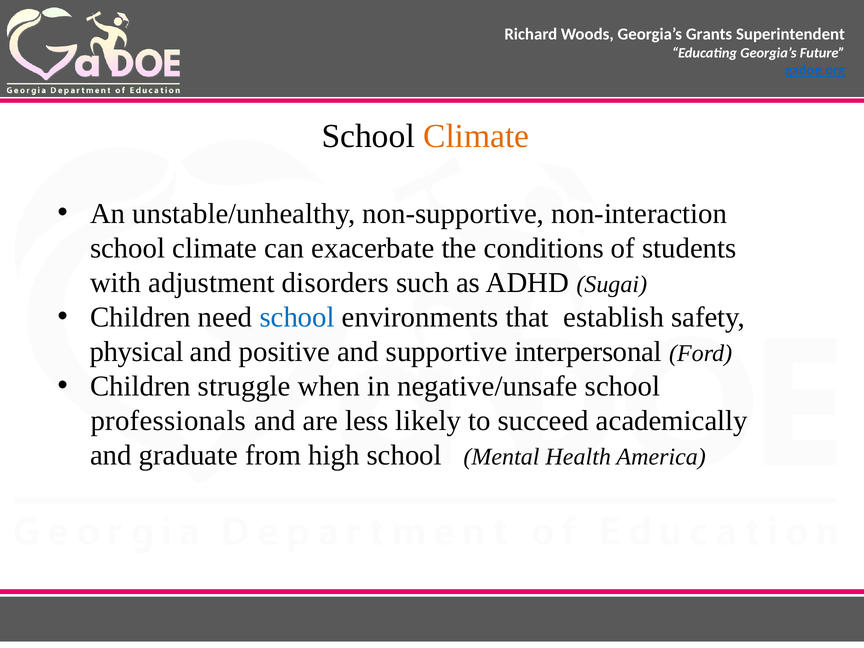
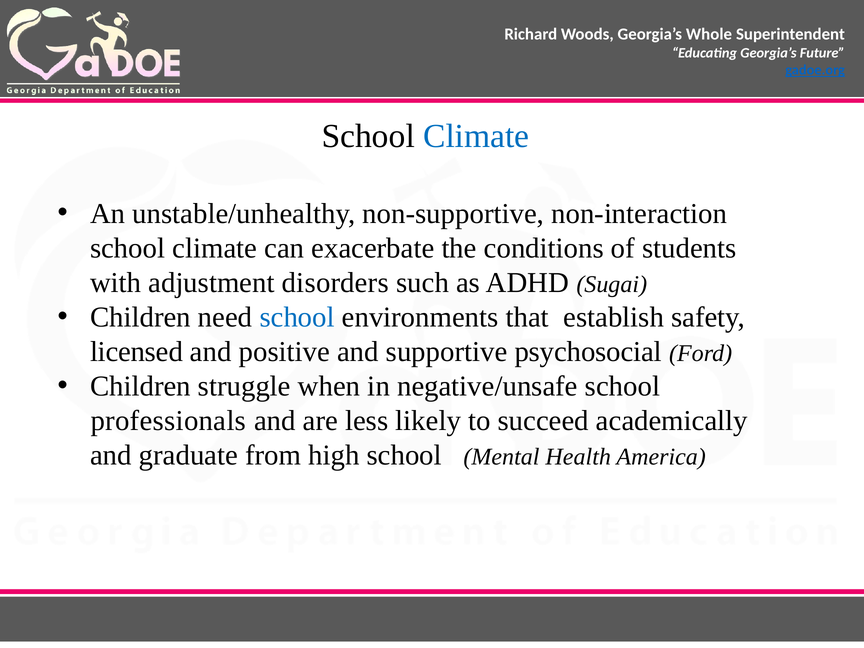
Grants: Grants -> Whole
Climate at (476, 136) colour: orange -> blue
physical: physical -> licensed
interpersonal: interpersonal -> psychosocial
